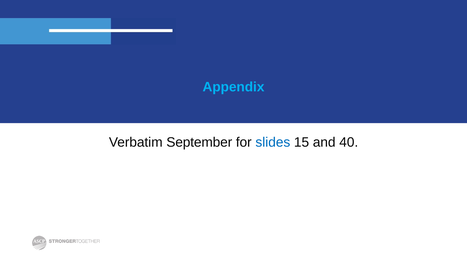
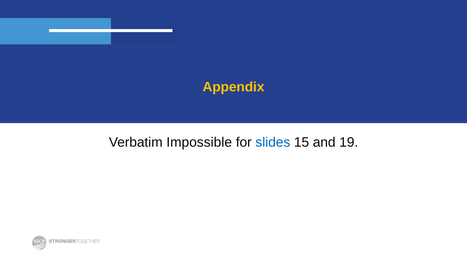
Appendix colour: light blue -> yellow
September: September -> Impossible
40: 40 -> 19
